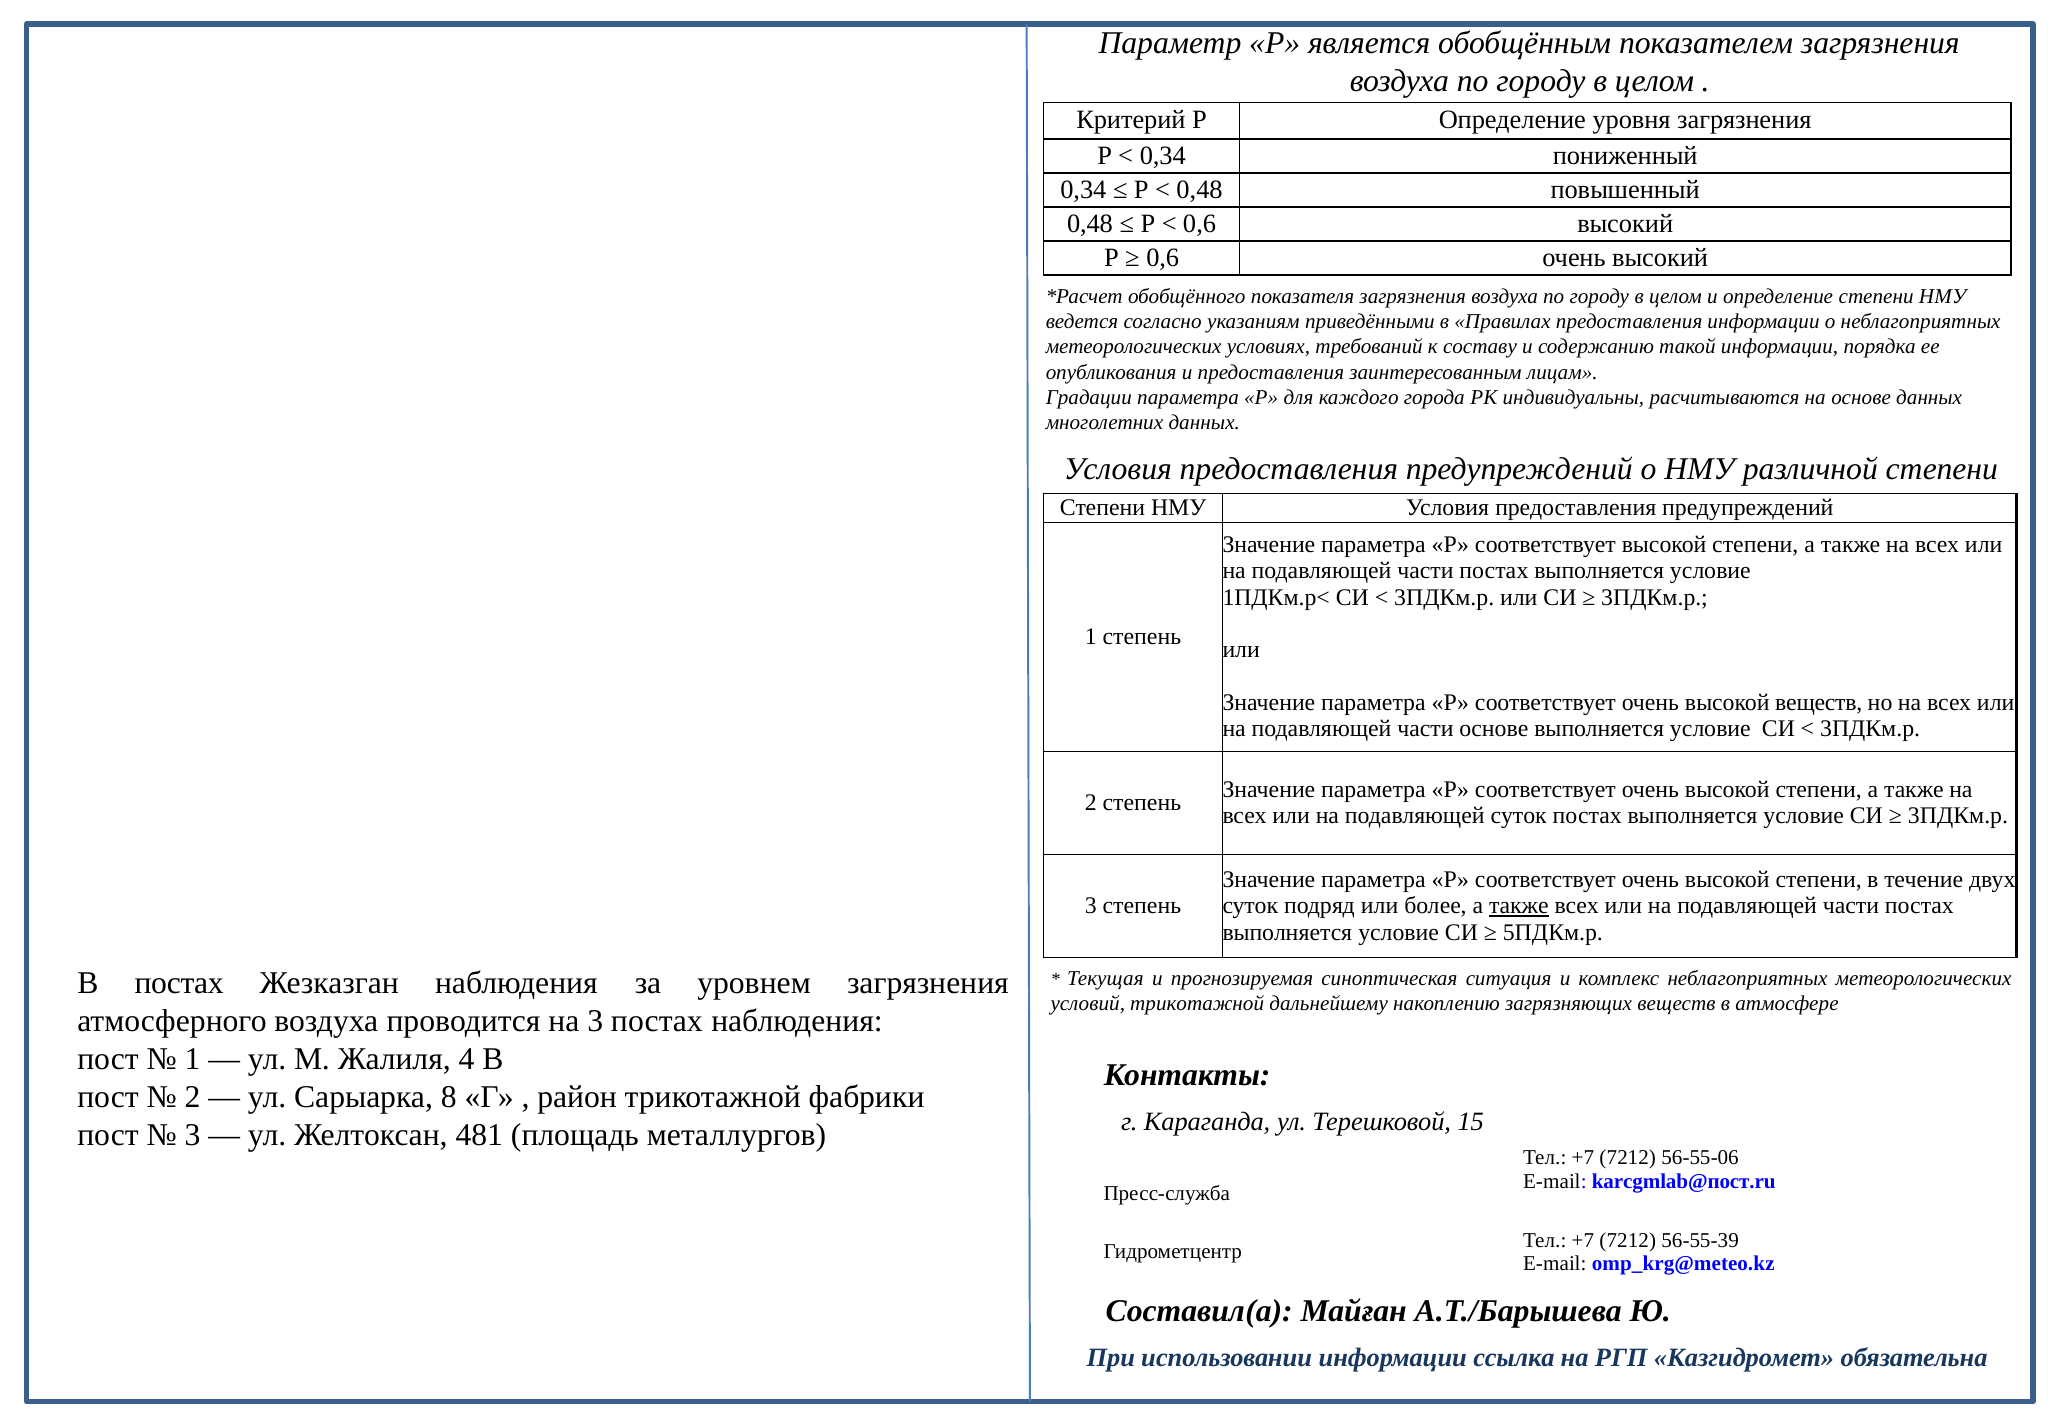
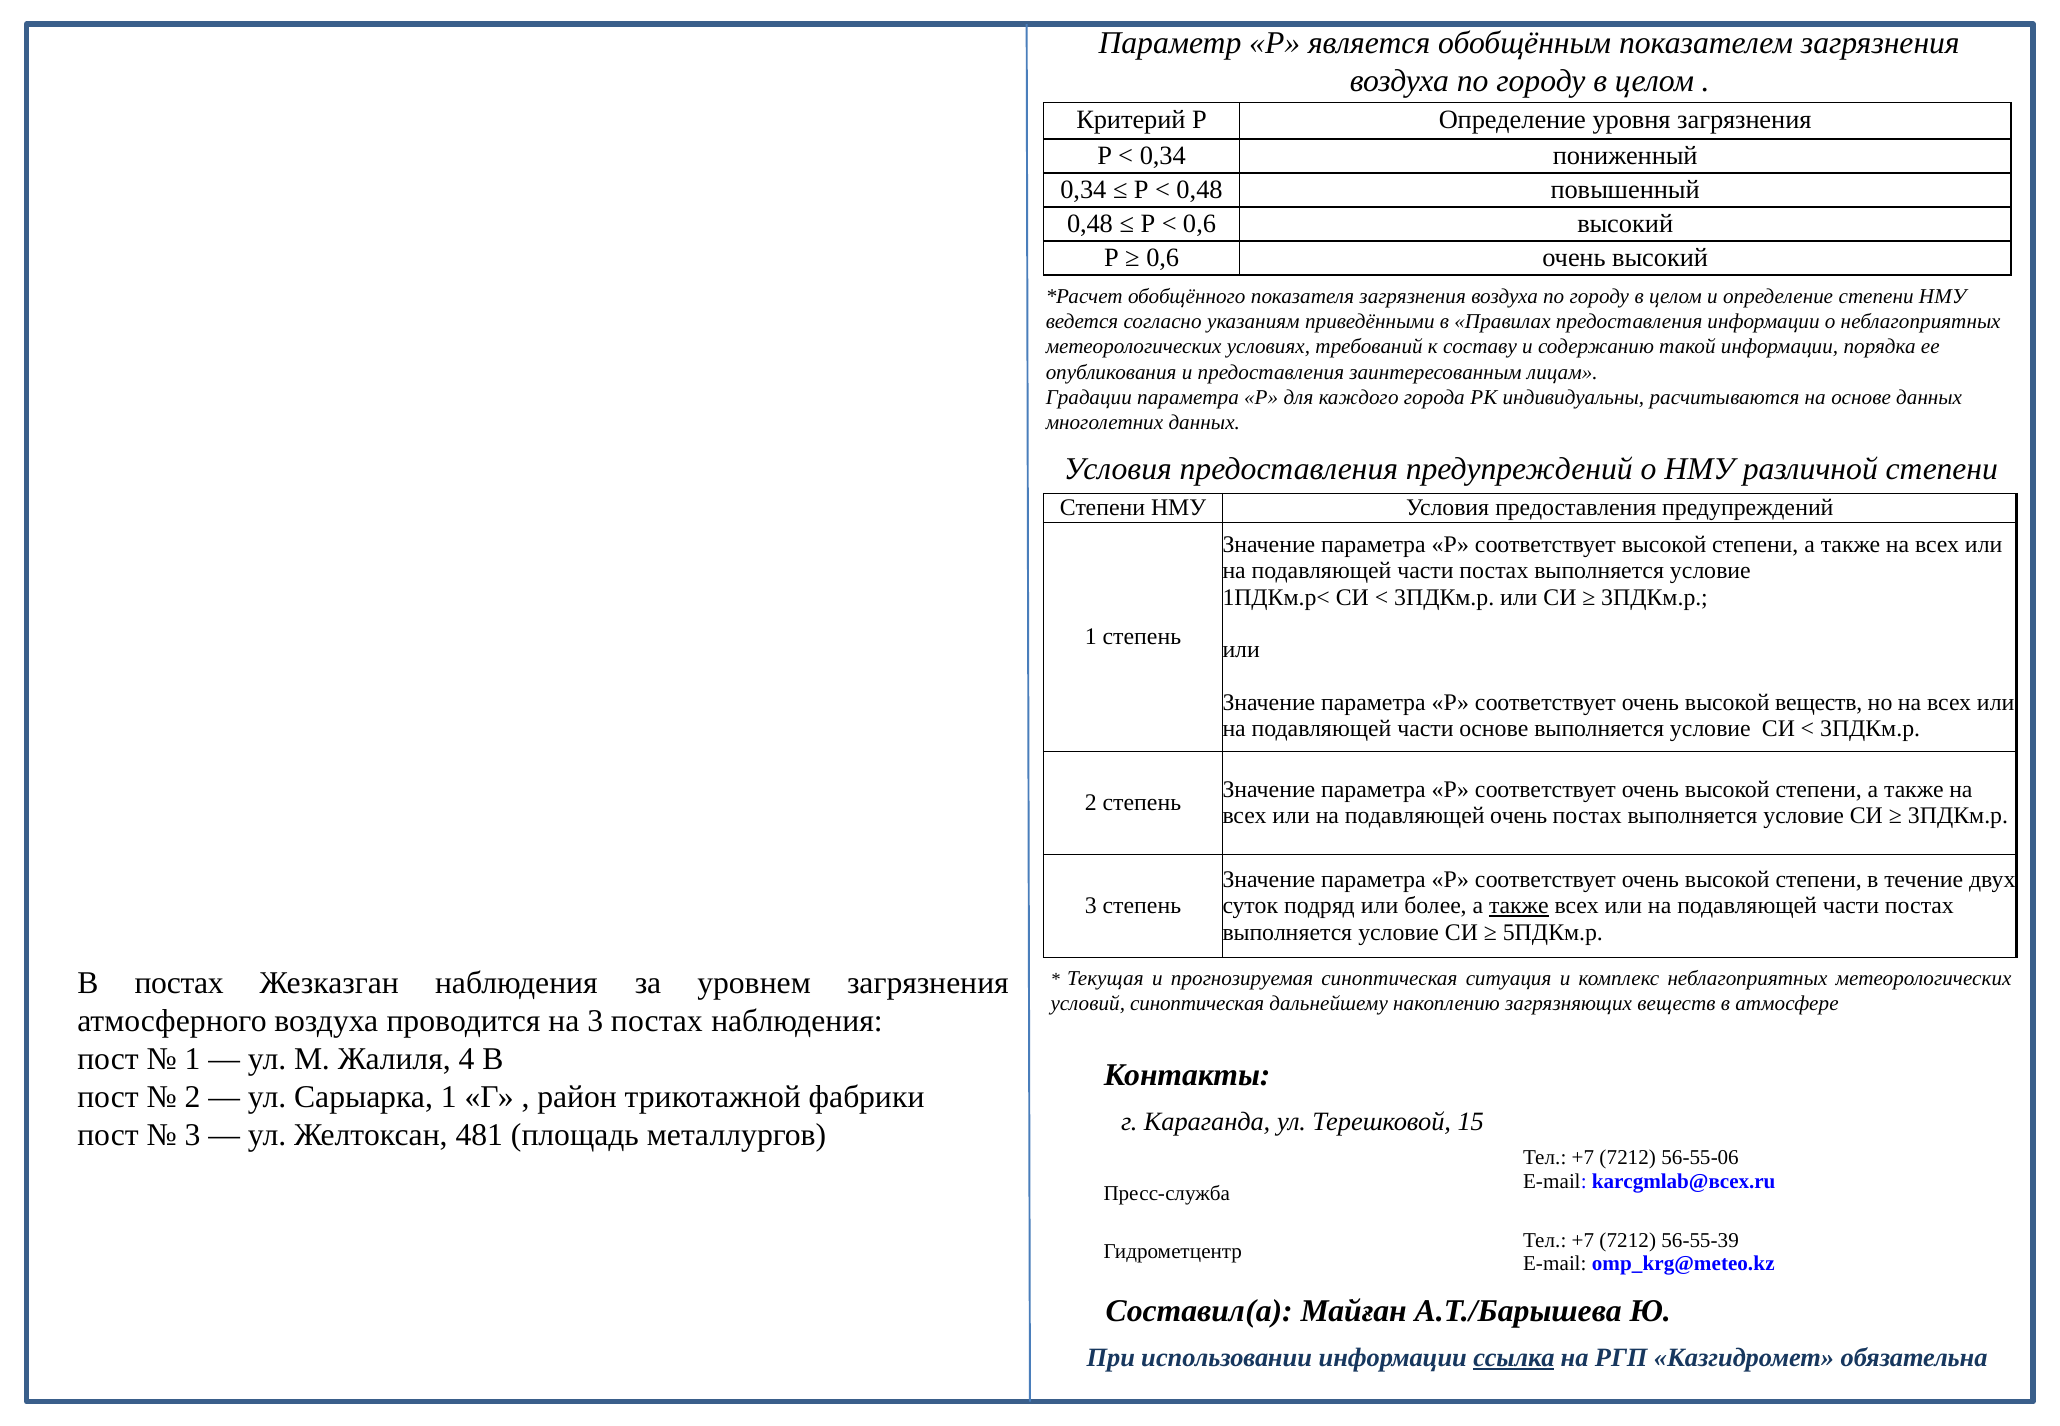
подавляющей суток: суток -> очень
условий трикотажной: трикотажной -> синоптическая
Сарыарка 8: 8 -> 1
karcgmlab@пост.ru: karcgmlab@пост.ru -> karcgmlab@всех.ru
ссылка underline: none -> present
